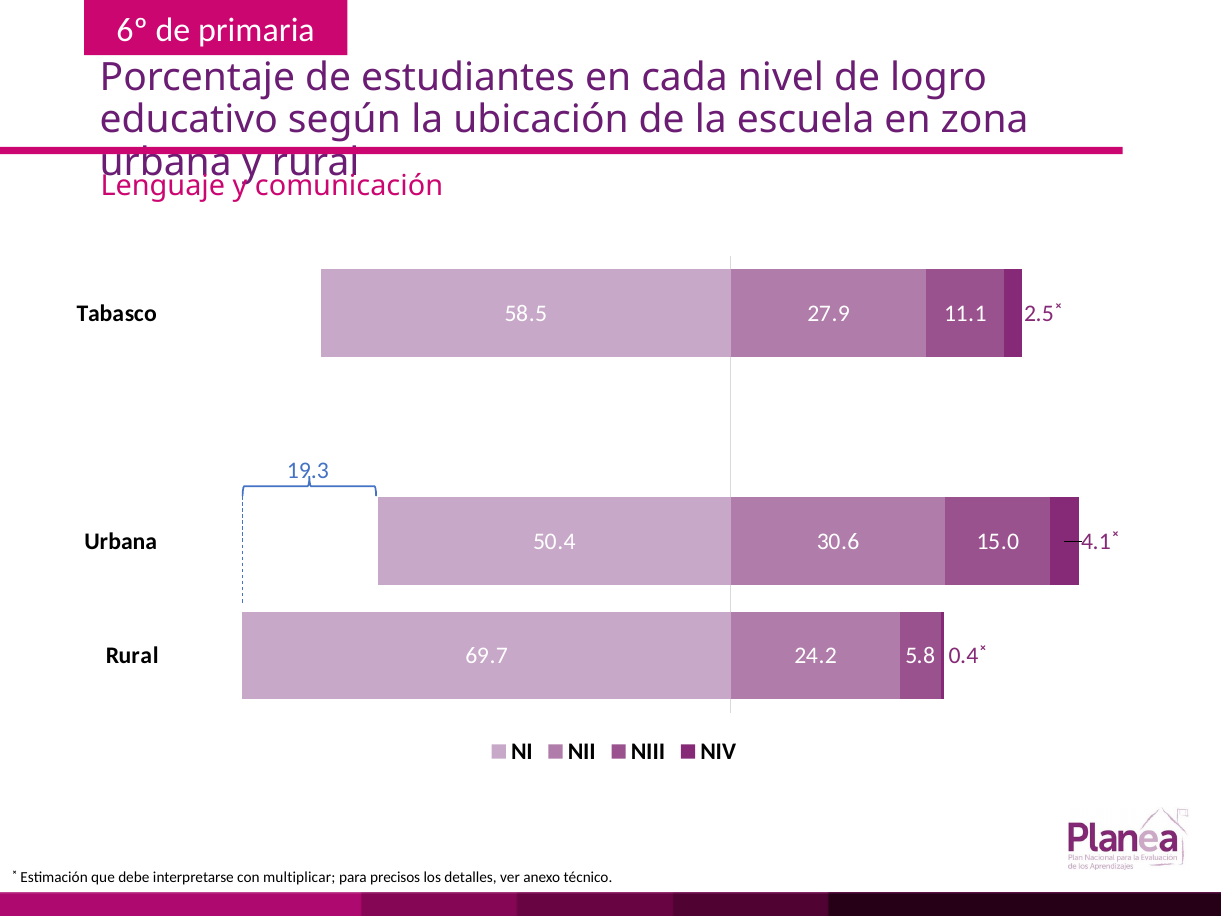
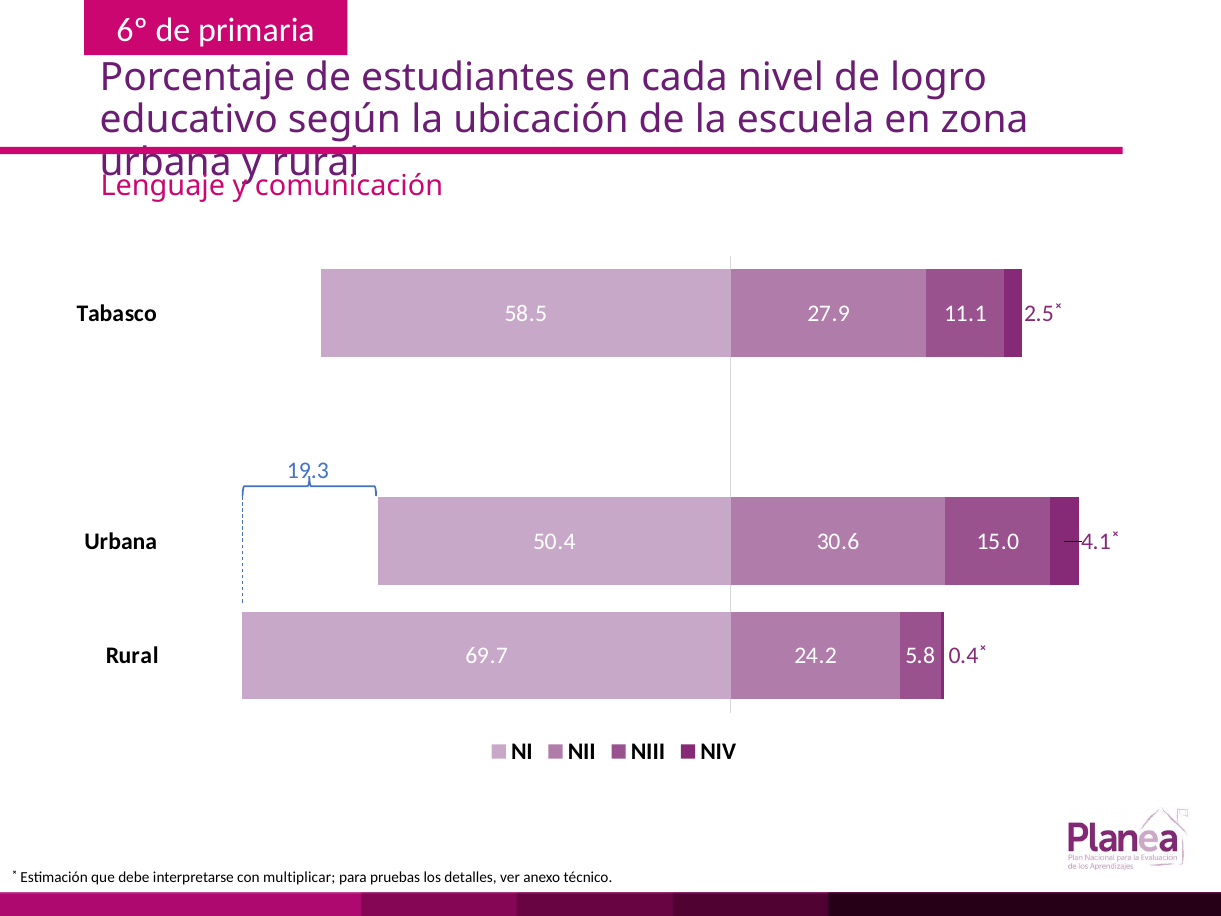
precisos: precisos -> pruebas
